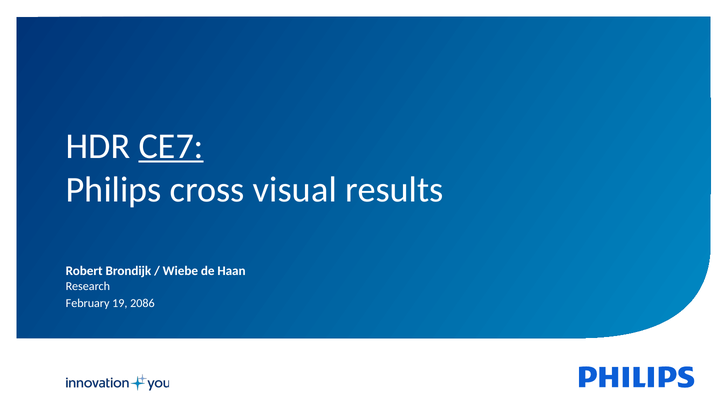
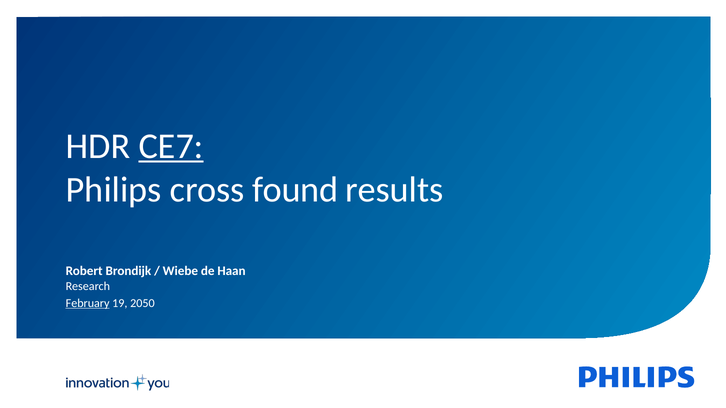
visual: visual -> found
February underline: none -> present
2086: 2086 -> 2050
